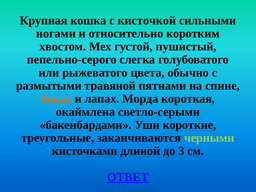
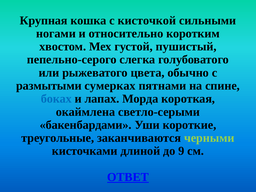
травяной: травяной -> сумерках
боках colour: orange -> blue
3: 3 -> 9
